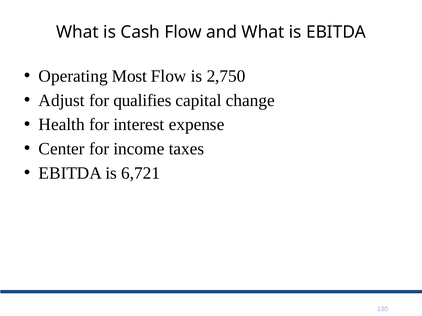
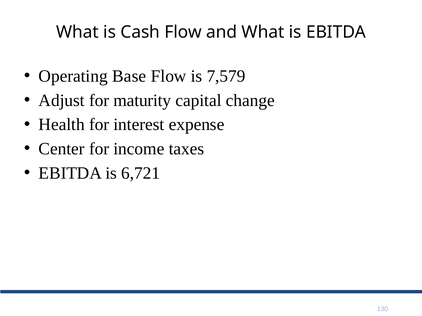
Most: Most -> Base
2,750: 2,750 -> 7,579
qualifies: qualifies -> maturity
